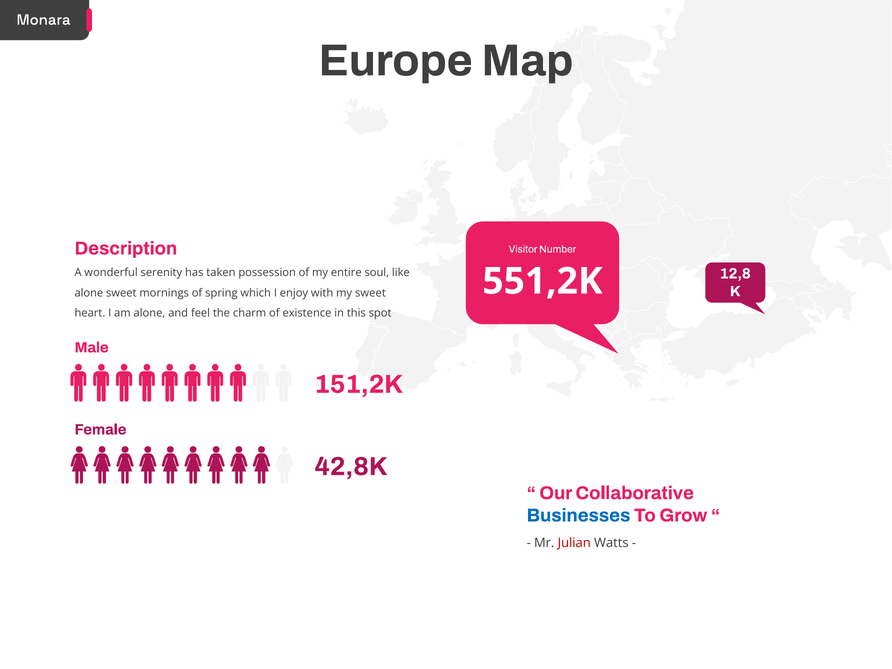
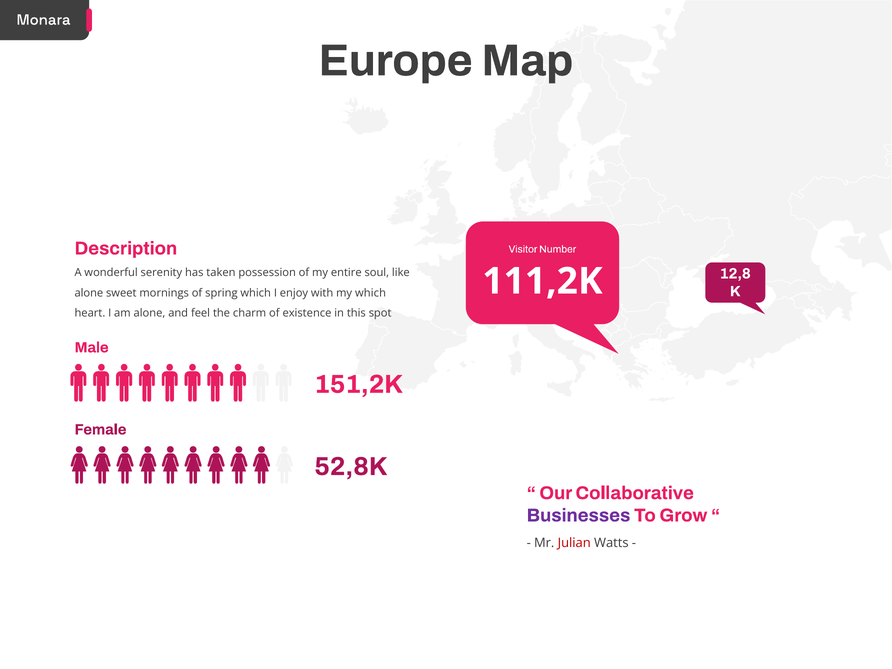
551,2K: 551,2K -> 111,2K
my sweet: sweet -> which
42,8K: 42,8K -> 52,8K
Businesses colour: blue -> purple
